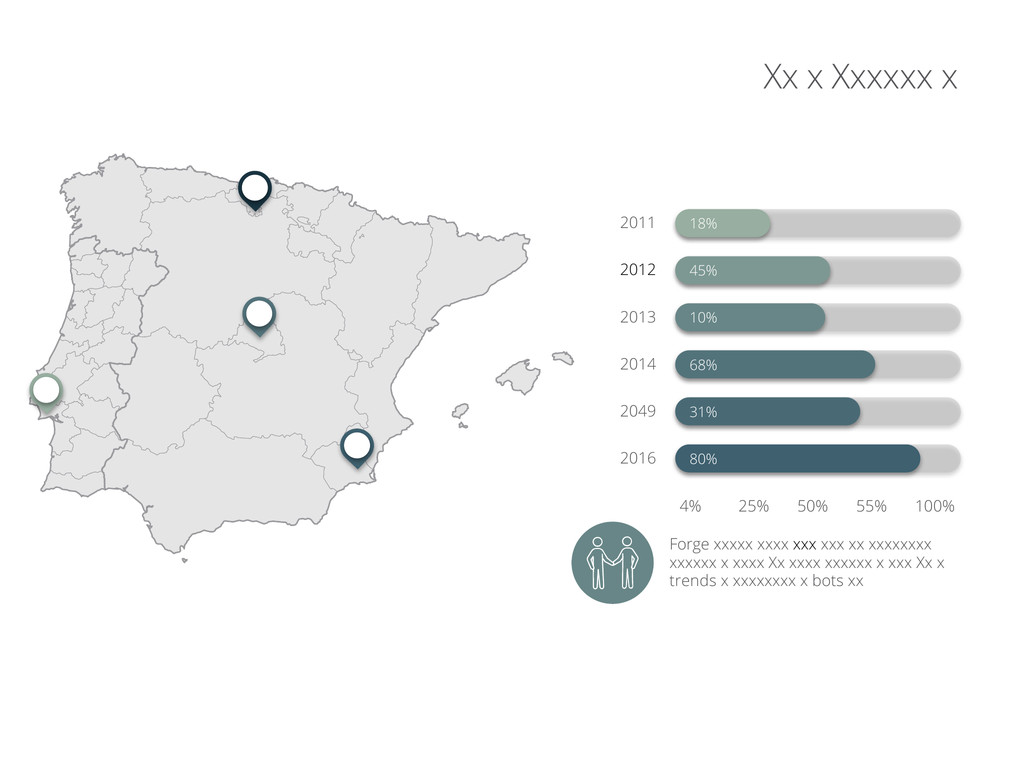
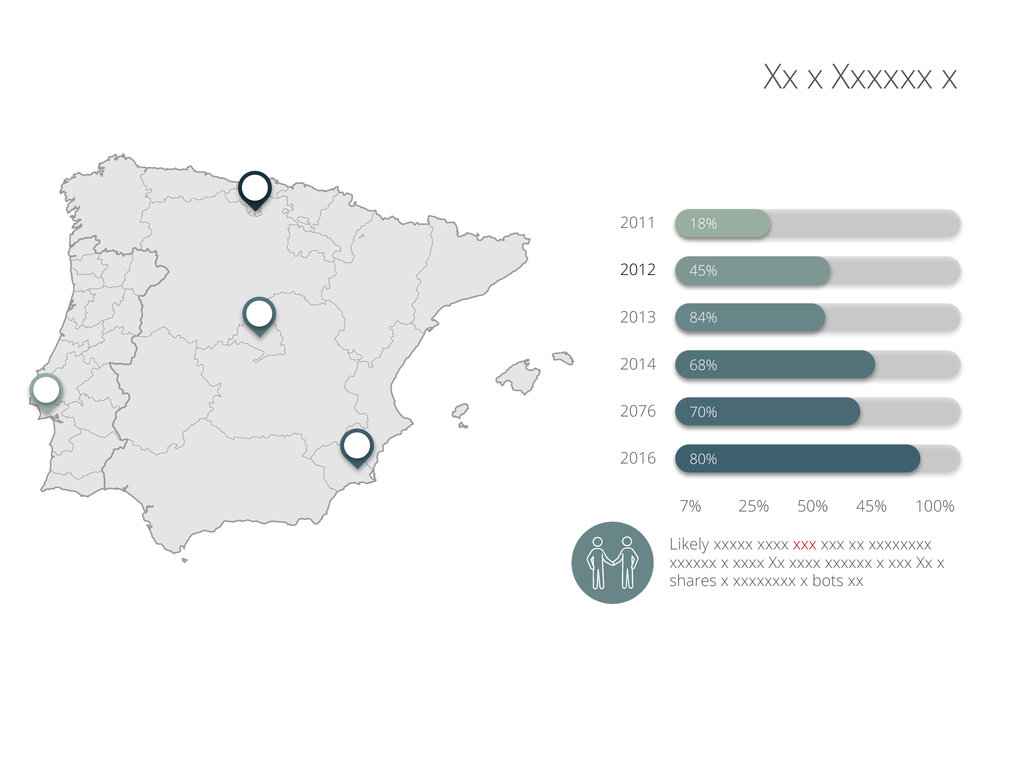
10%: 10% -> 84%
2049: 2049 -> 2076
31%: 31% -> 70%
4%: 4% -> 7%
55% at (872, 507): 55% -> 45%
Forge: Forge -> Likely
xxx at (805, 545) colour: black -> red
trends: trends -> shares
